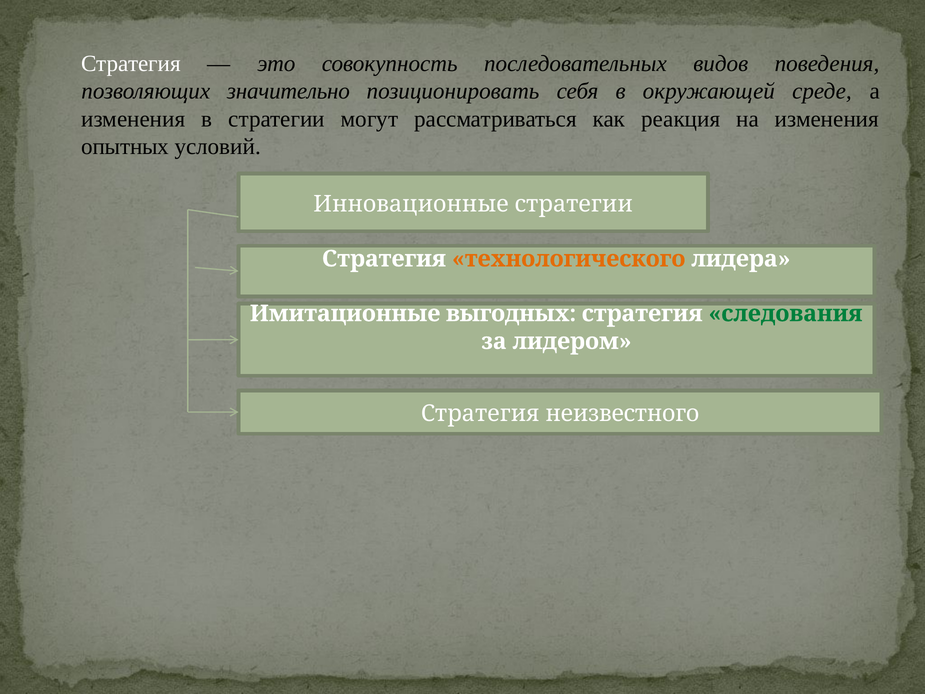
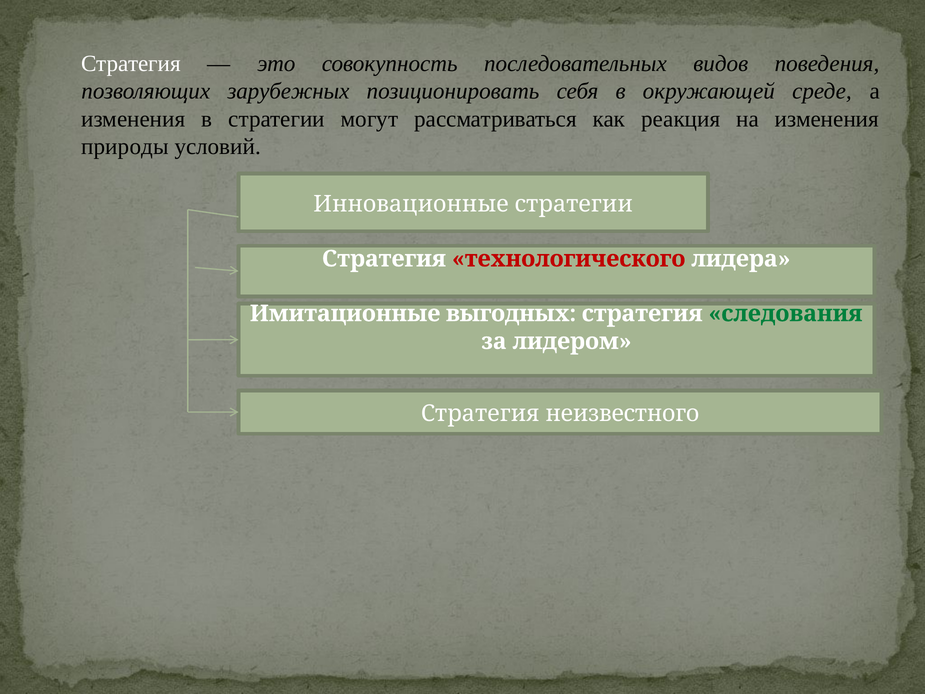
значительно: значительно -> зарубежных
опытных: опытных -> природы
технологического colour: orange -> red
